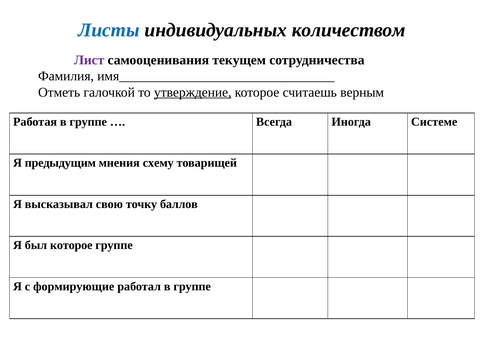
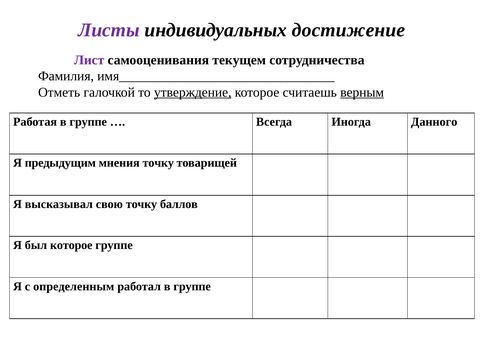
Листы colour: blue -> purple
количеством: количеством -> достижение
верным underline: none -> present
Системе: Системе -> Данного
мнения схему: схему -> точку
формирующие: формирующие -> определенным
